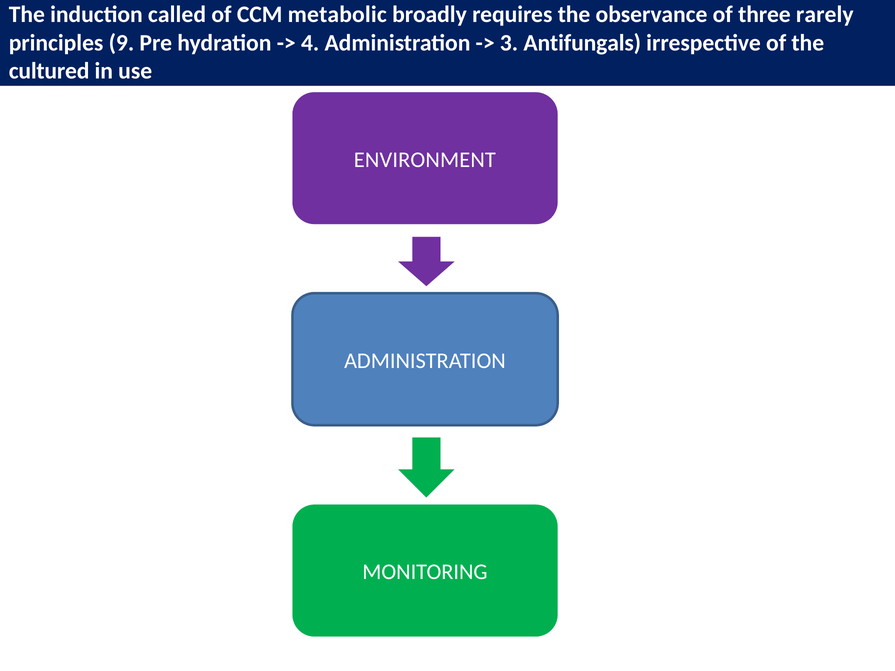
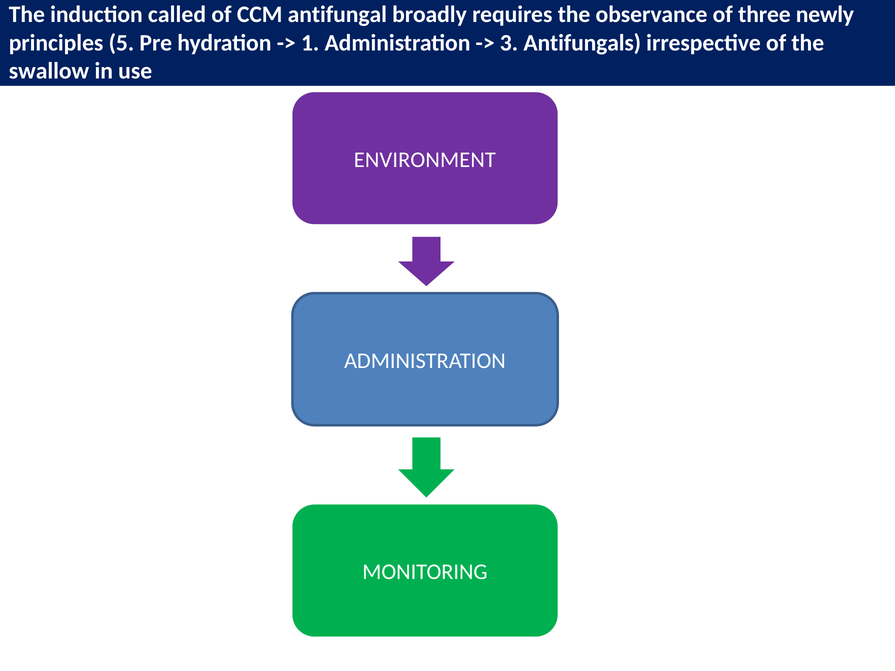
metabolic: metabolic -> antifungal
rarely: rarely -> newly
9: 9 -> 5
4: 4 -> 1
cultured: cultured -> swallow
